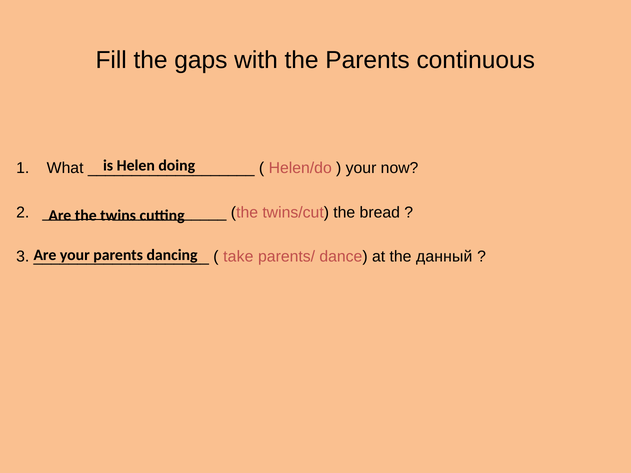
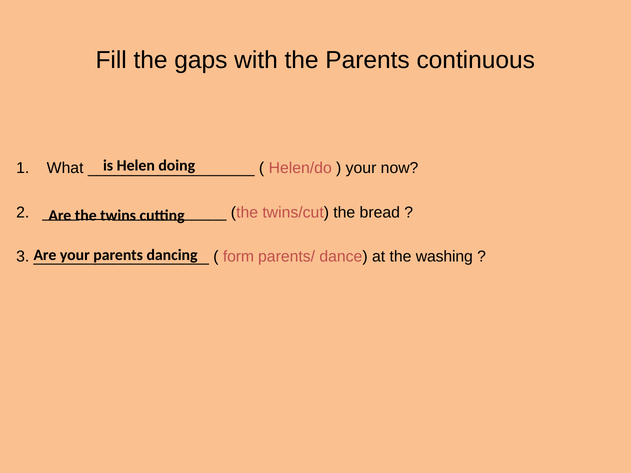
take: take -> form
данный: данный -> washing
